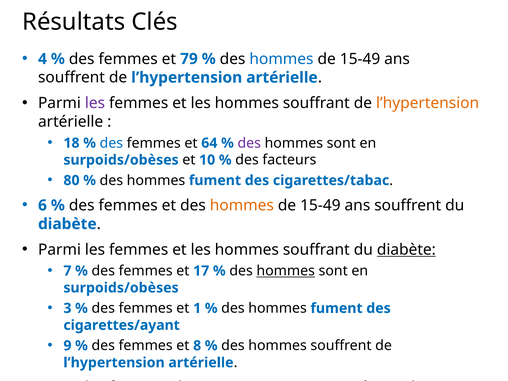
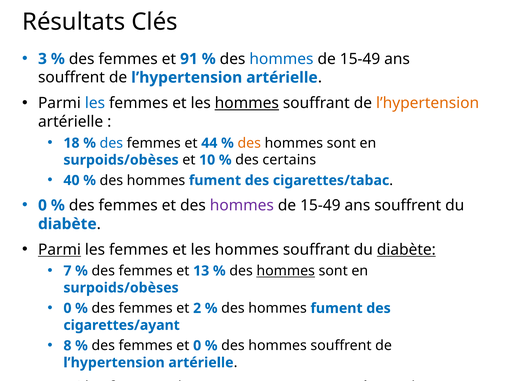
4: 4 -> 3
79: 79 -> 91
les at (95, 103) colour: purple -> blue
hommes at (247, 103) underline: none -> present
64: 64 -> 44
des at (249, 143) colour: purple -> orange
facteurs: facteurs -> certains
80: 80 -> 40
6 at (42, 205): 6 -> 0
hommes at (242, 205) colour: orange -> purple
Parmi at (59, 250) underline: none -> present
17: 17 -> 13
3 at (67, 308): 3 -> 0
femmes et 1: 1 -> 2
9: 9 -> 8
et 8: 8 -> 0
